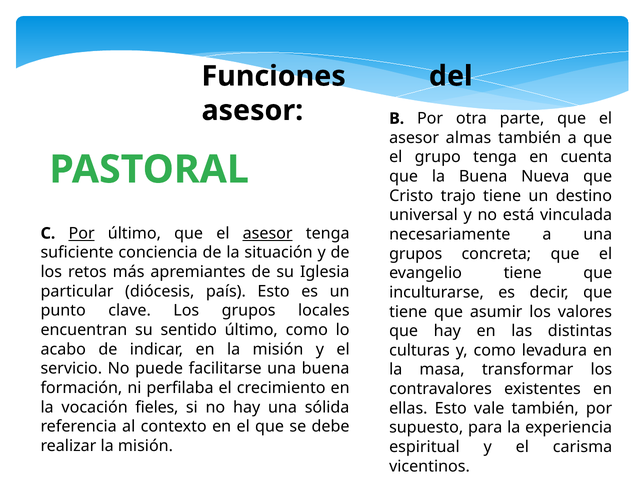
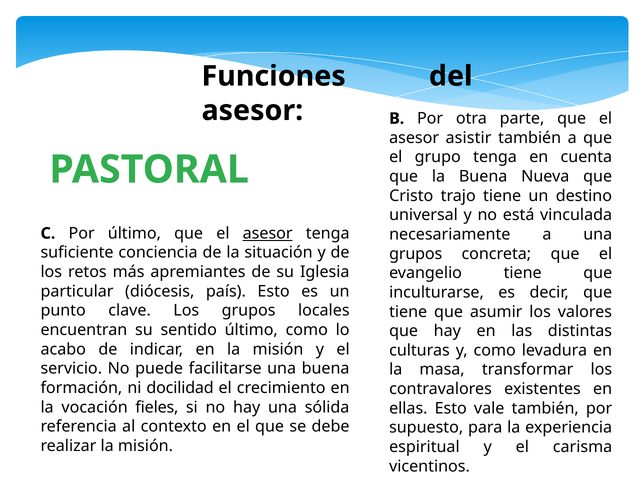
almas: almas -> asistir
Por at (82, 233) underline: present -> none
perfilaba: perfilaba -> docilidad
